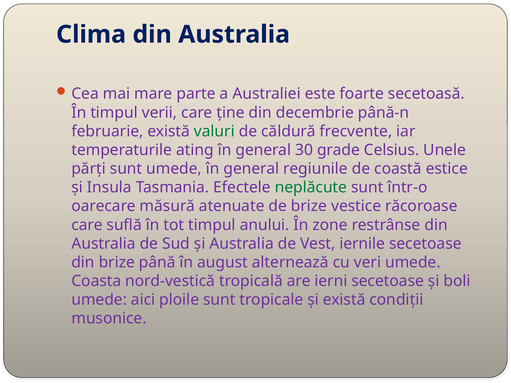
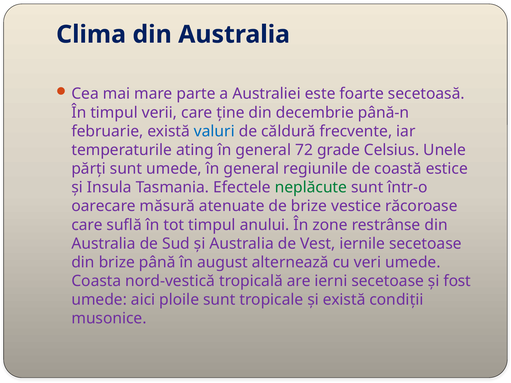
valuri colour: green -> blue
30: 30 -> 72
boli: boli -> fost
